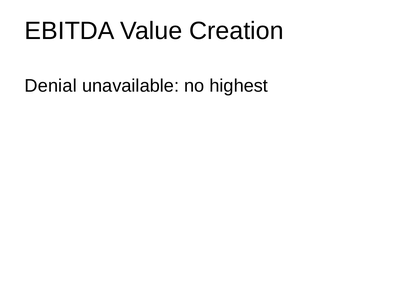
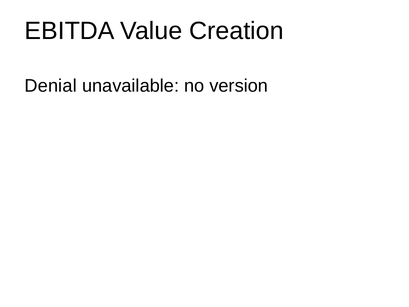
highest: highest -> version
